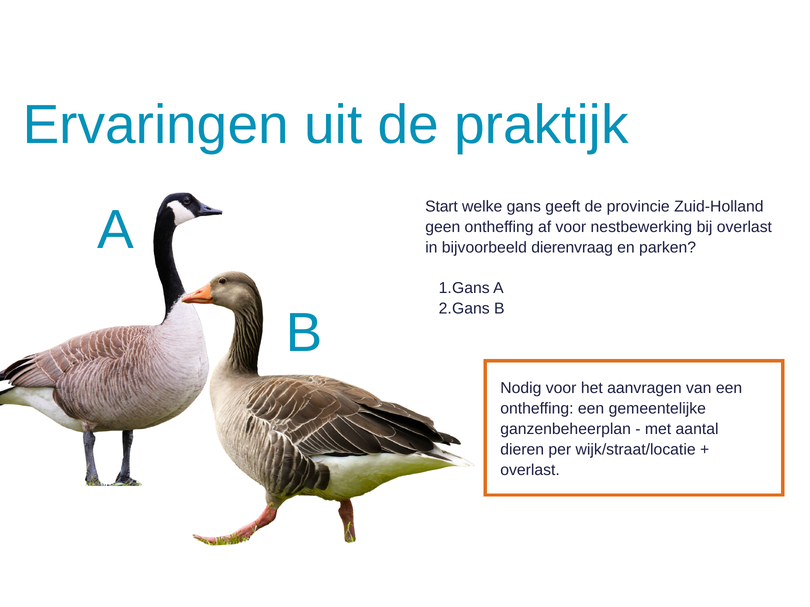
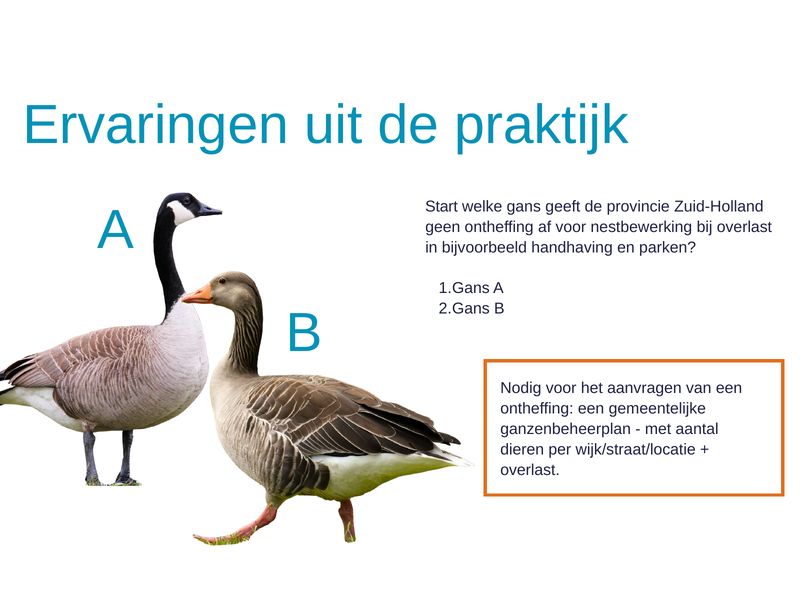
dierenvraag: dierenvraag -> handhaving
